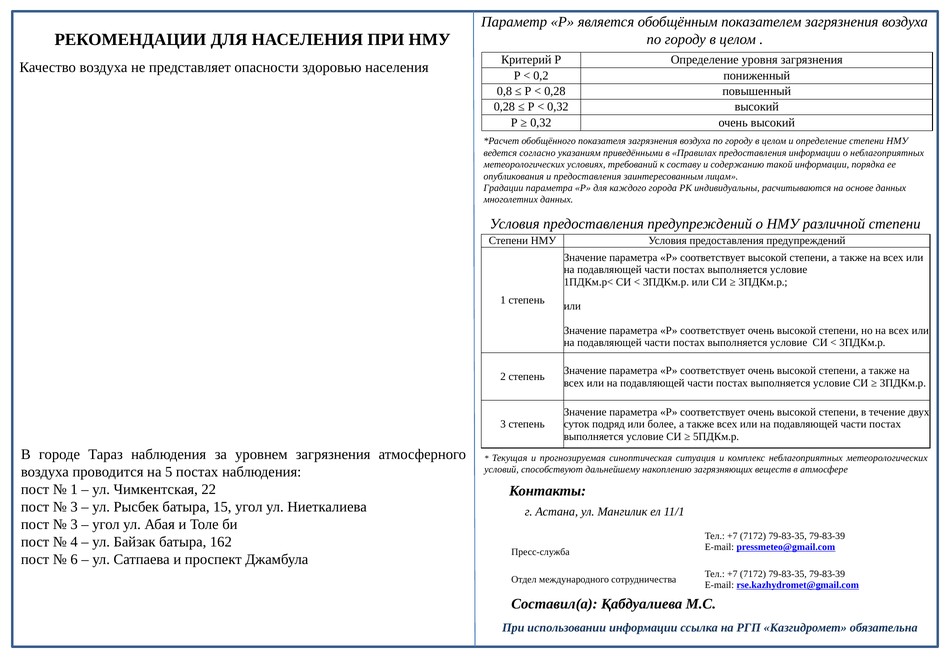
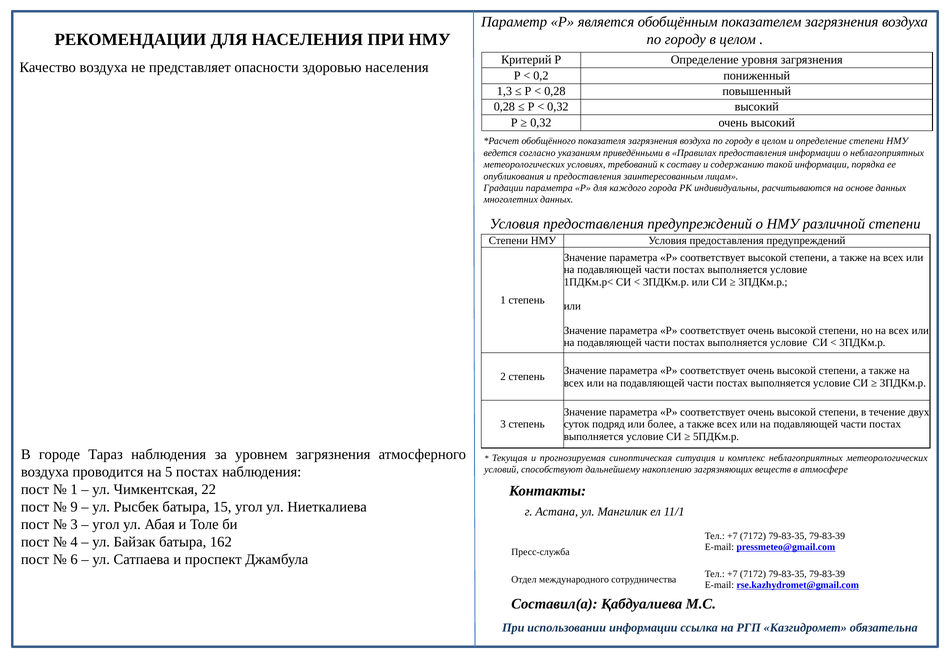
0,8: 0,8 -> 1,3
3 at (74, 507): 3 -> 9
